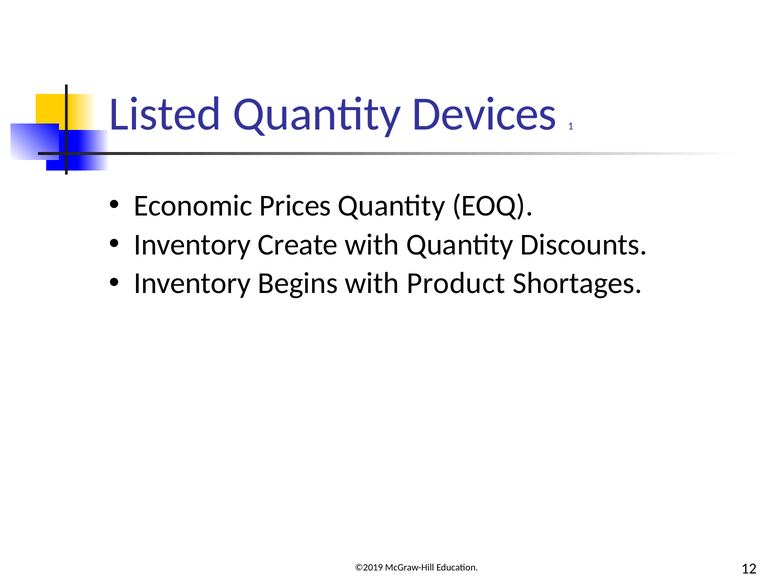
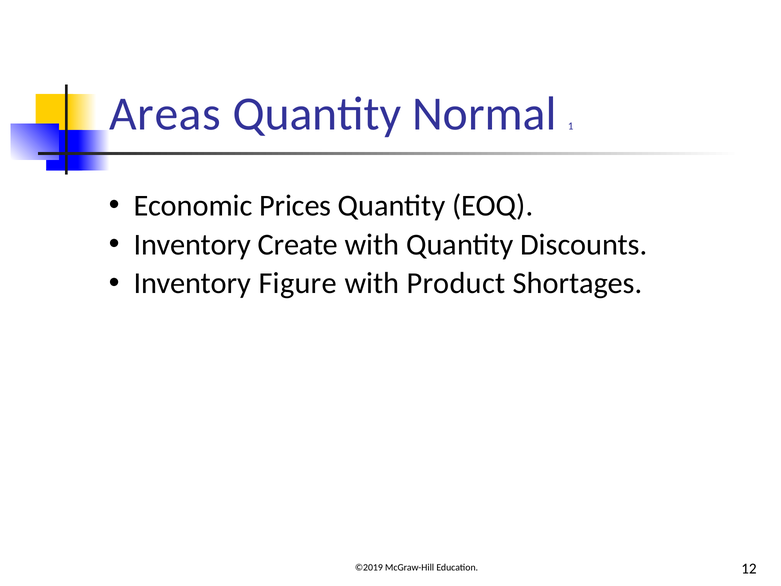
Listed: Listed -> Areas
Devices: Devices -> Normal
Begins: Begins -> Figure
